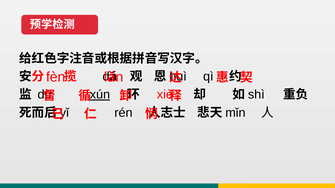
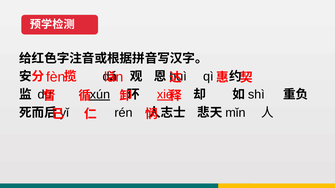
xiè underline: none -> present
